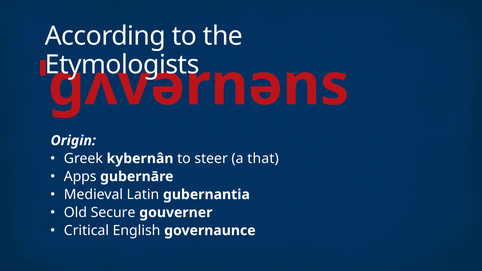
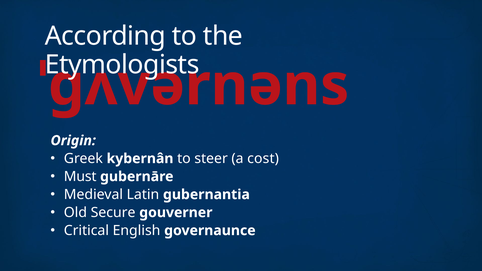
that: that -> cost
Apps: Apps -> Must
